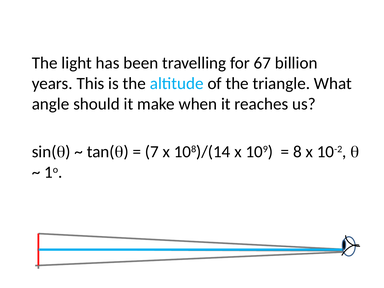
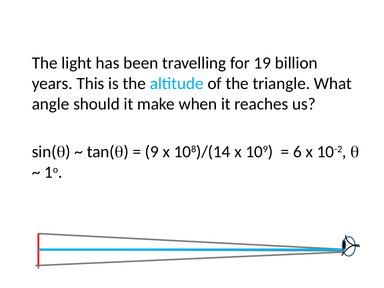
67: 67 -> 19
7: 7 -> 9
8: 8 -> 6
